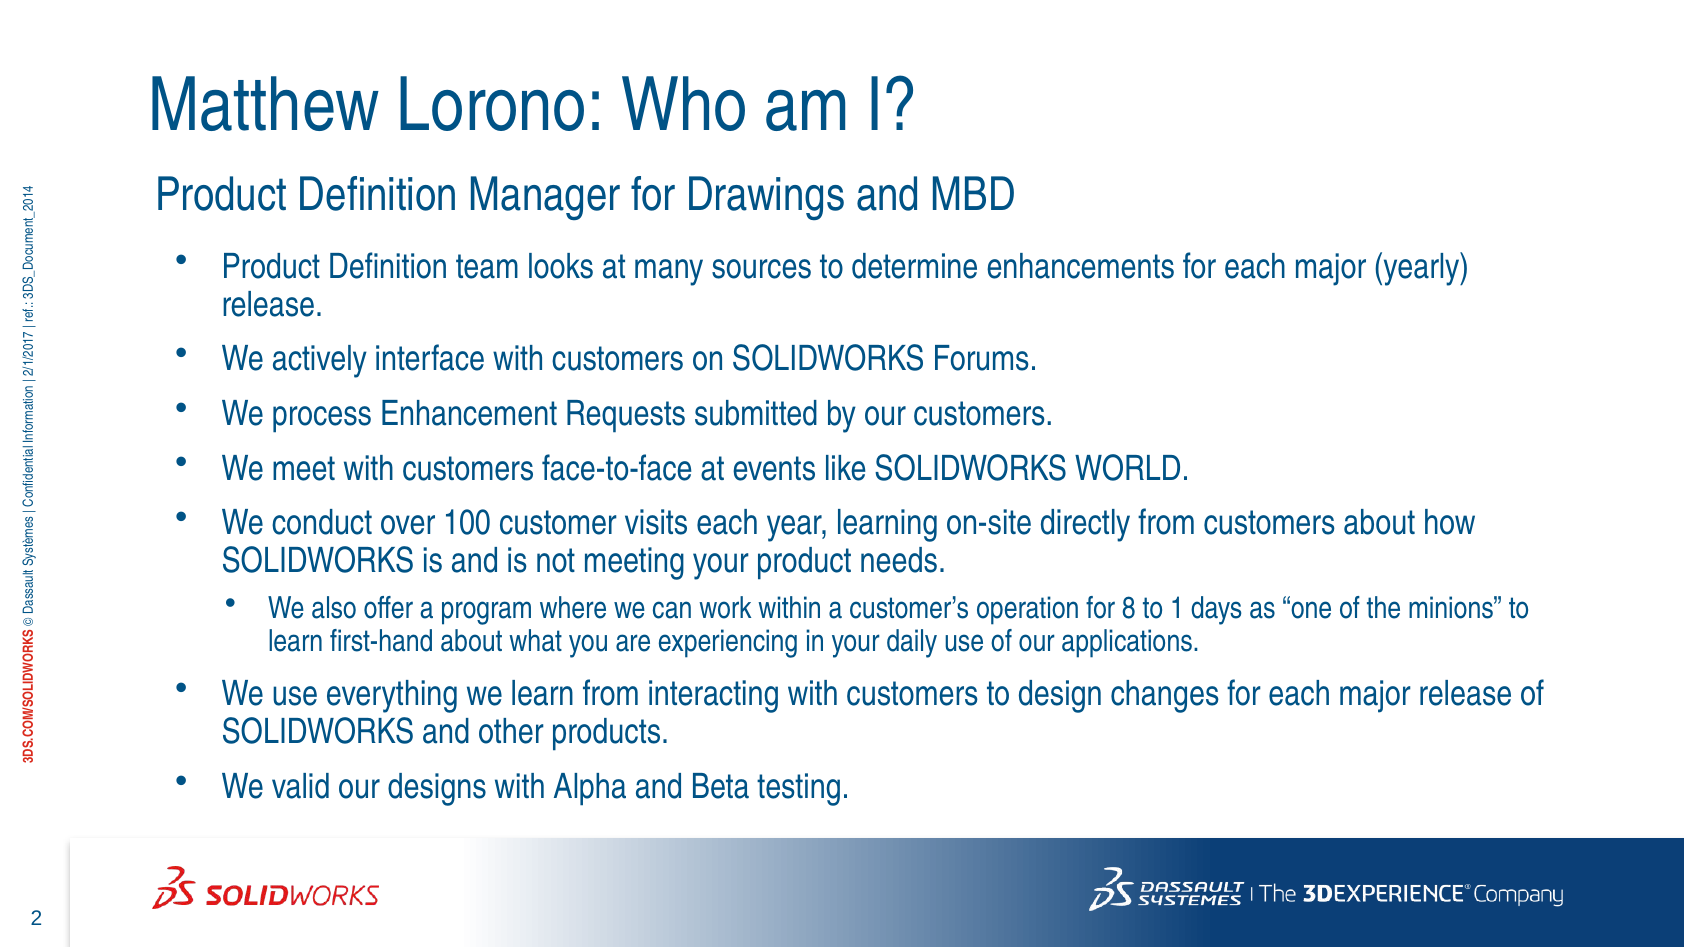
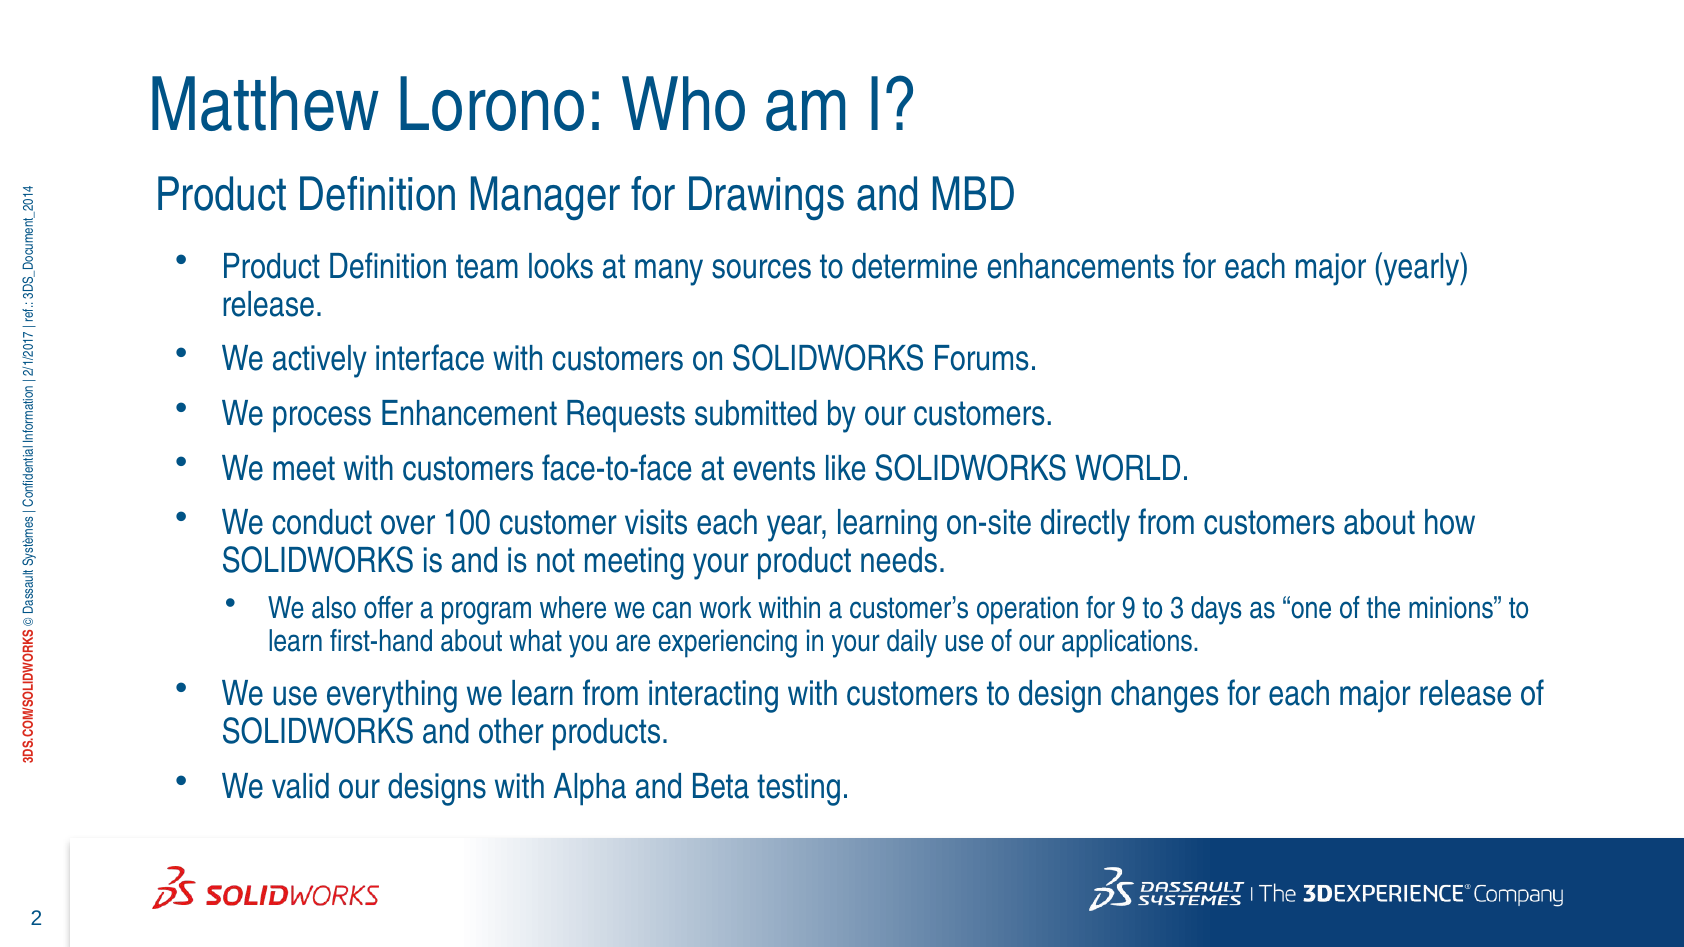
8: 8 -> 9
to 1: 1 -> 3
